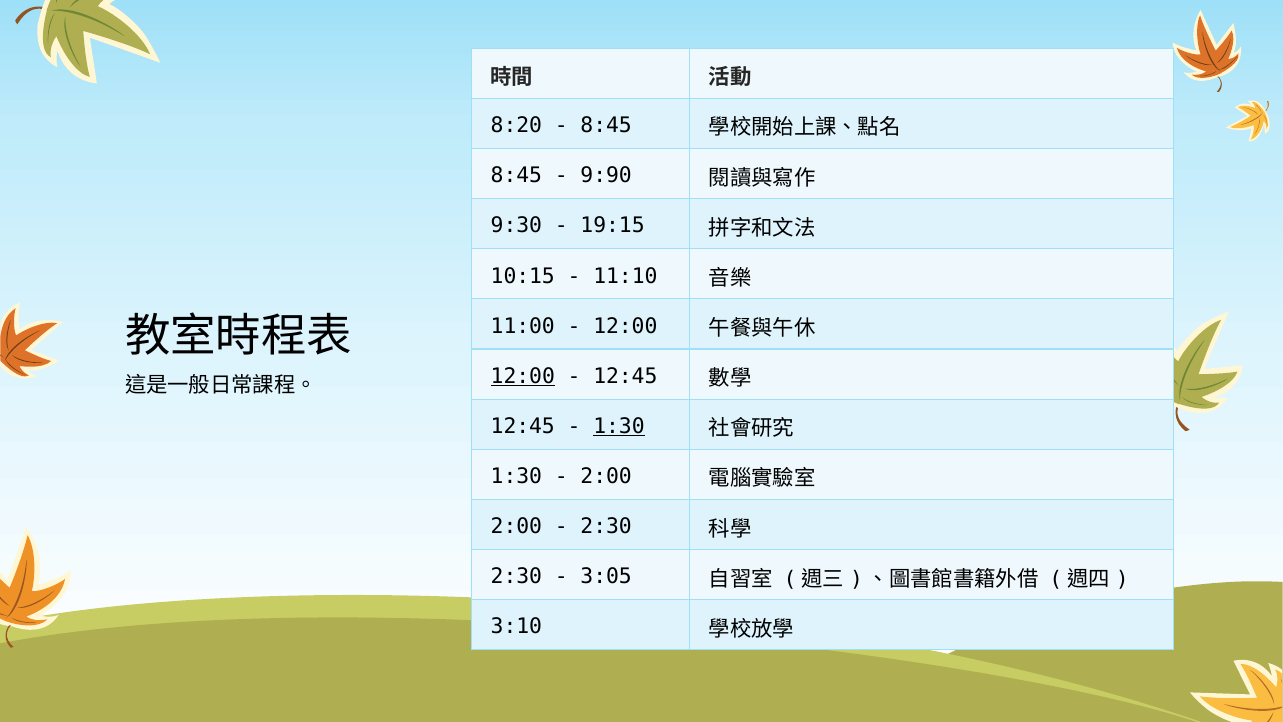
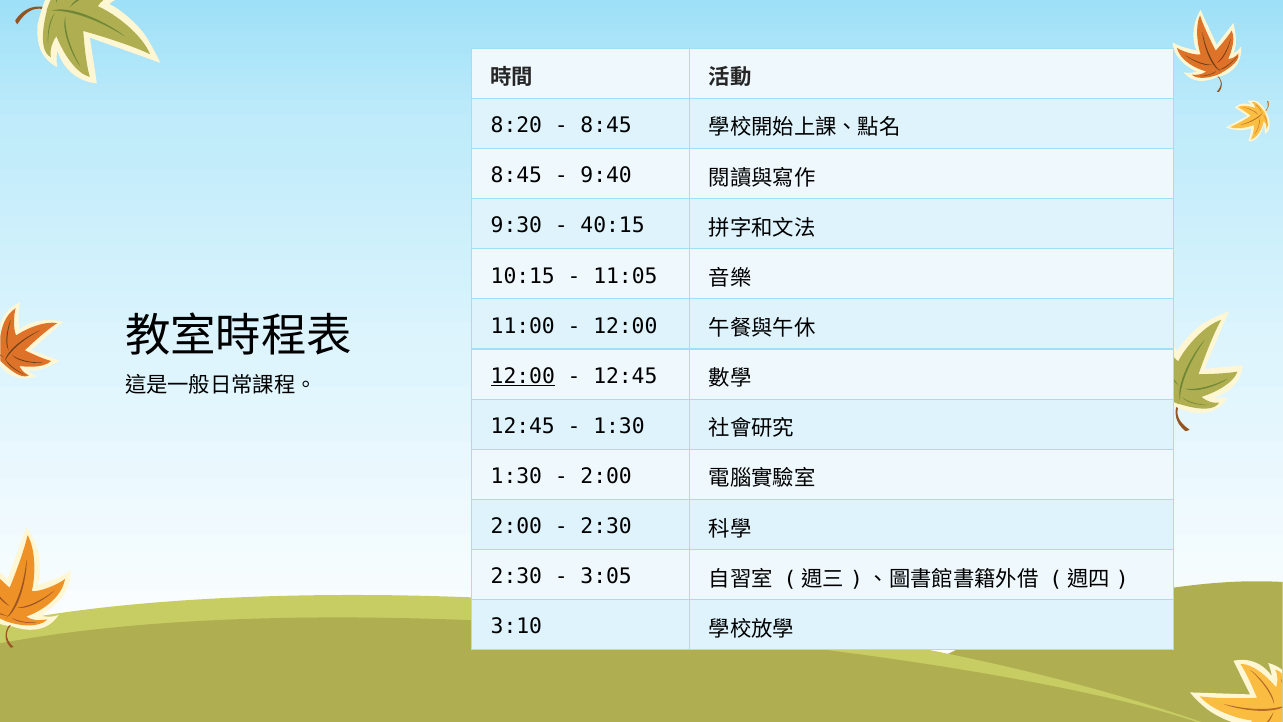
9:90: 9:90 -> 9:40
19:15: 19:15 -> 40:15
11:10: 11:10 -> 11:05
1:30 at (619, 426) underline: present -> none
